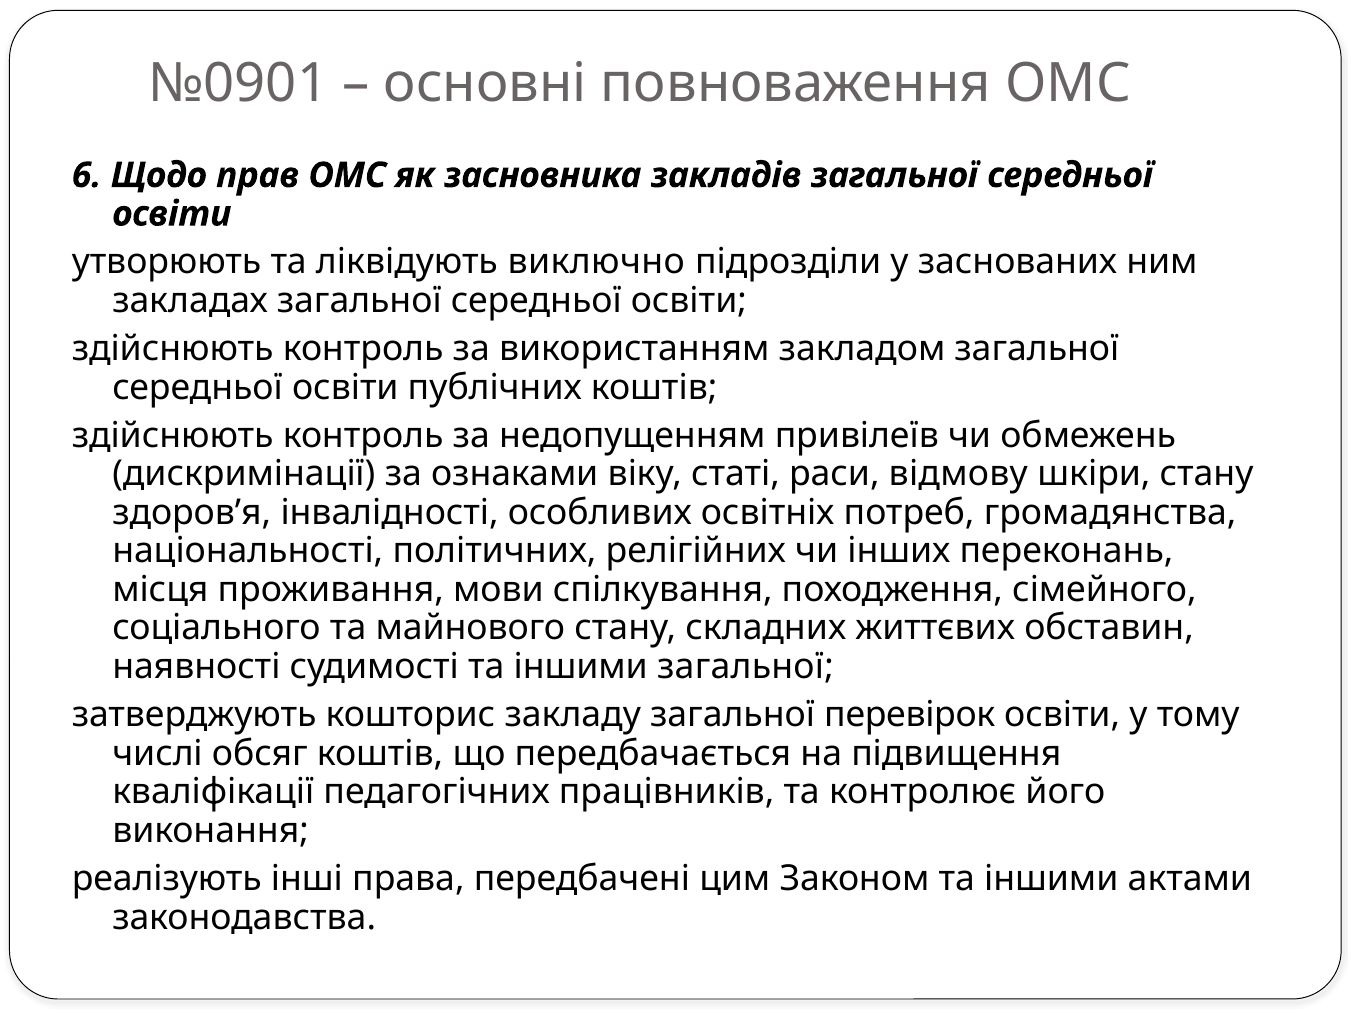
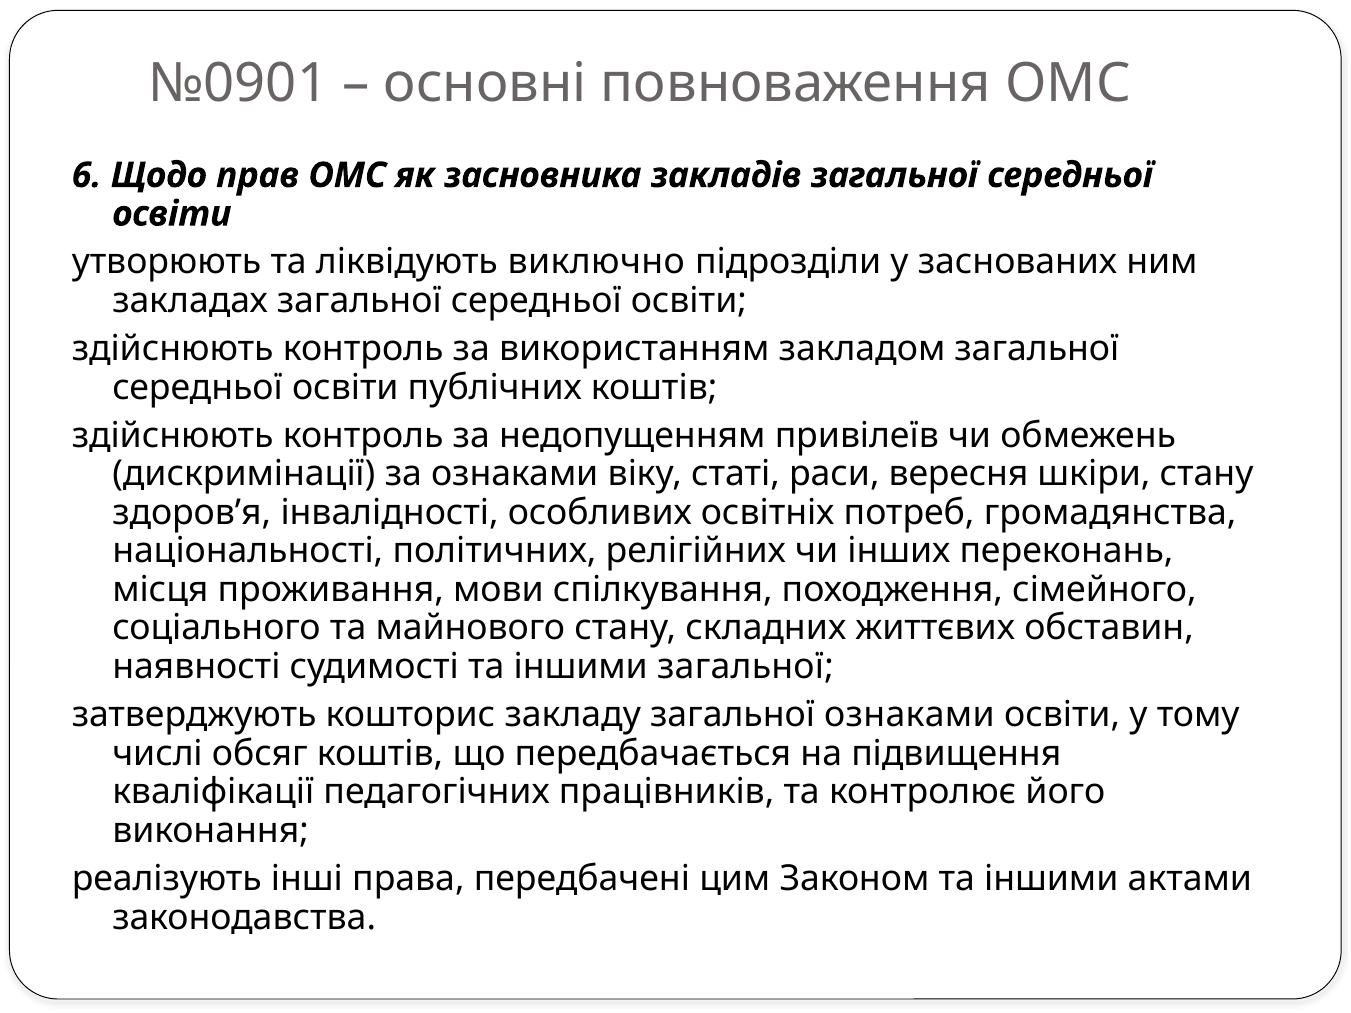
відмову: відмову -> вересня
загальної перевірок: перевірок -> ознаками
